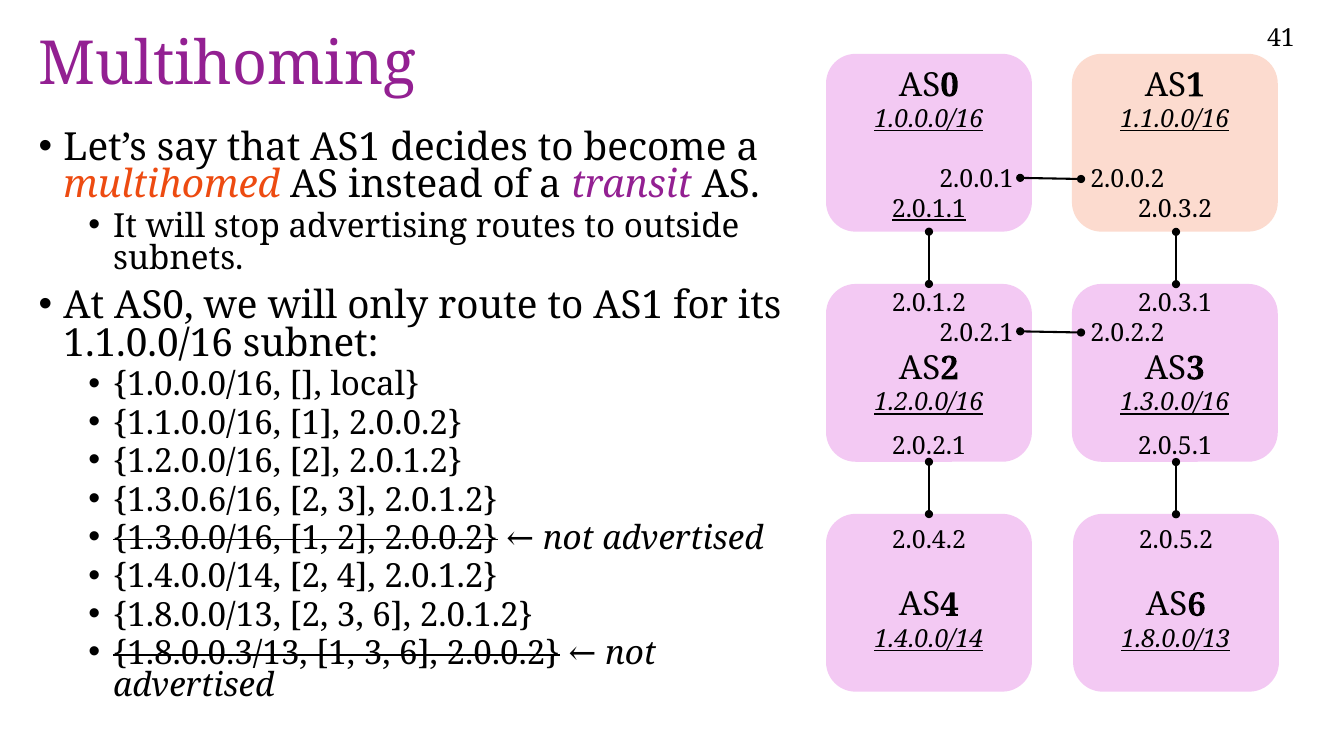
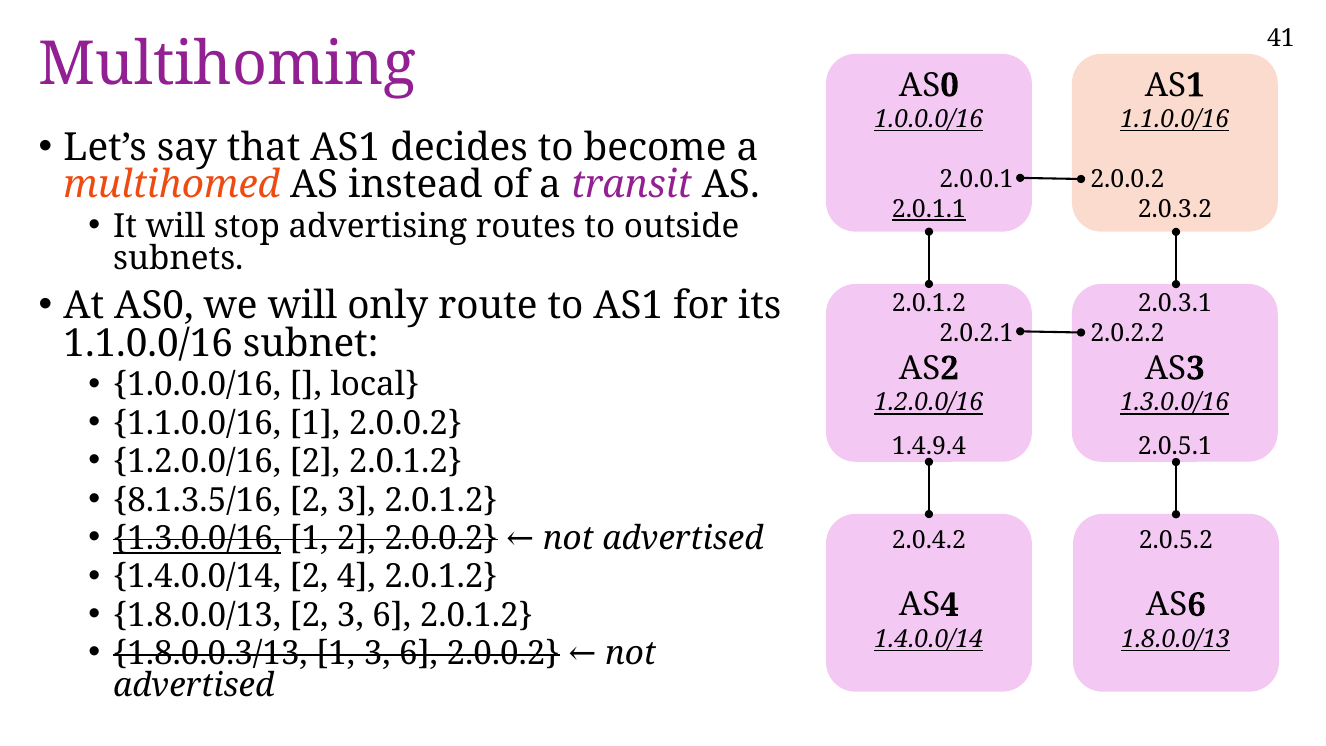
2.0.2.1 at (929, 446): 2.0.2.1 -> 1.4.9.4
1.3.0.6/16: 1.3.0.6/16 -> 8.1.3.5/16
1.3.0.0/16 at (197, 538) underline: none -> present
